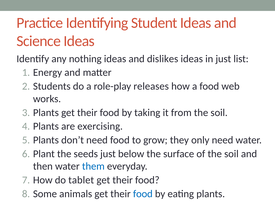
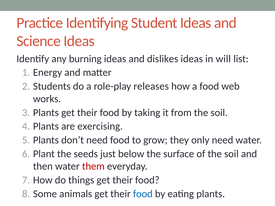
nothing: nothing -> burning
in just: just -> will
them colour: blue -> red
tablet: tablet -> things
